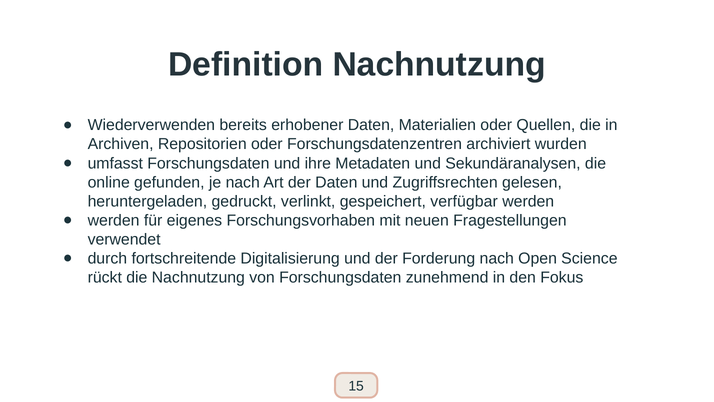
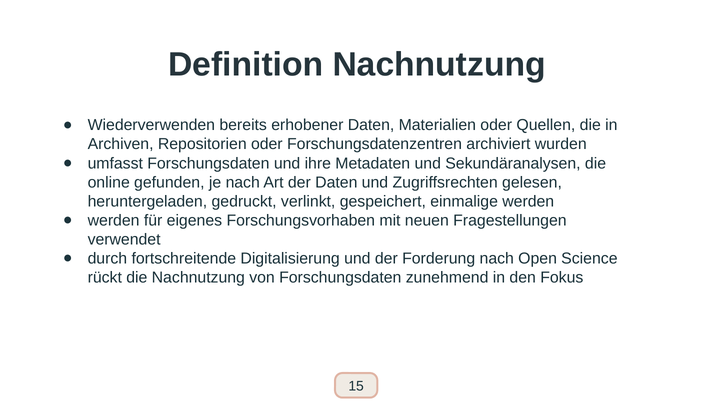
verfügbar: verfügbar -> einmalige
